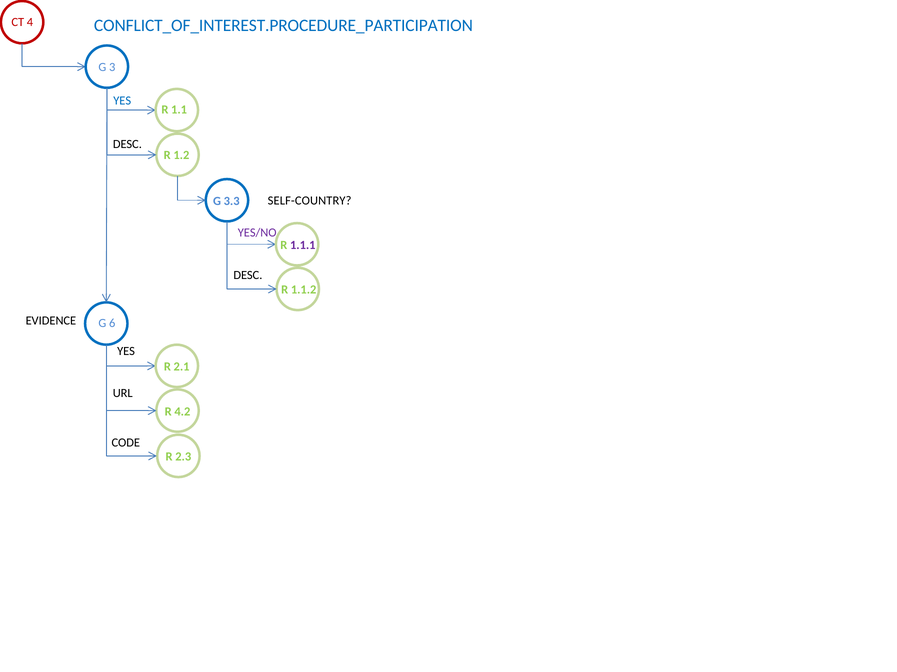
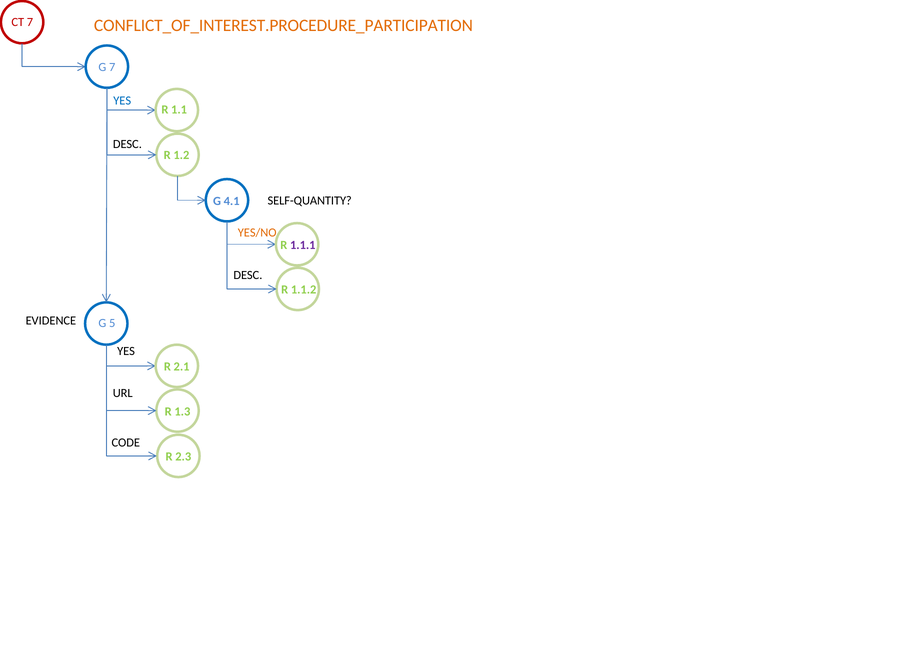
CT 4: 4 -> 7
CONFLICT_OF_INTEREST.PROCEDURE_PARTICIPATION colour: blue -> orange
G 3: 3 -> 7
SELF-COUNTRY: SELF-COUNTRY -> SELF-QUANTITY
3.3: 3.3 -> 4.1
YES/NO colour: purple -> orange
6: 6 -> 5
4.2: 4.2 -> 1.3
